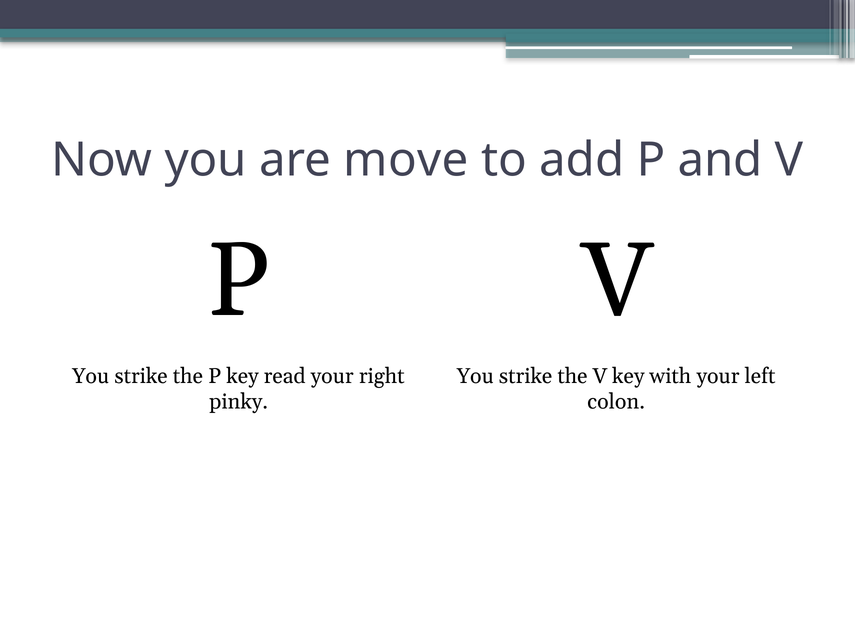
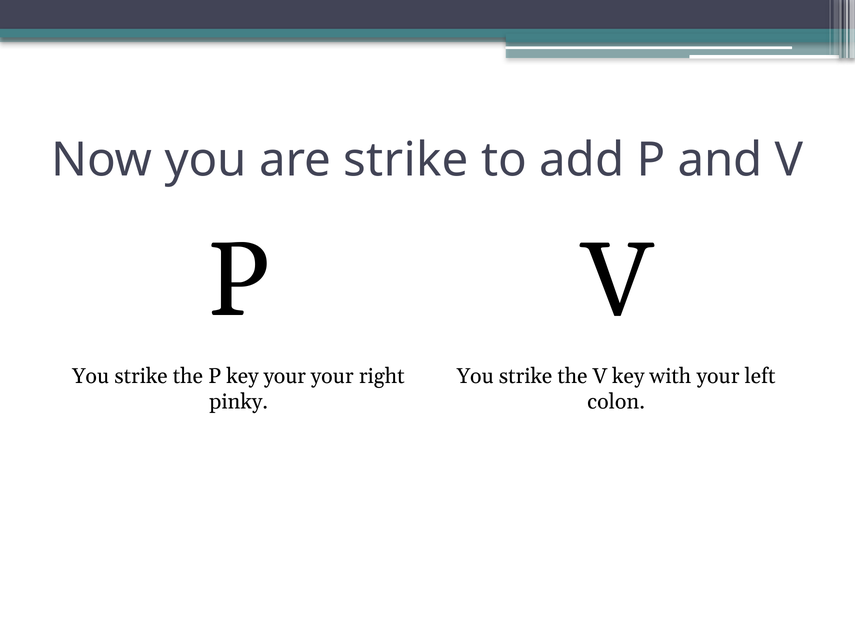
are move: move -> strike
key read: read -> your
